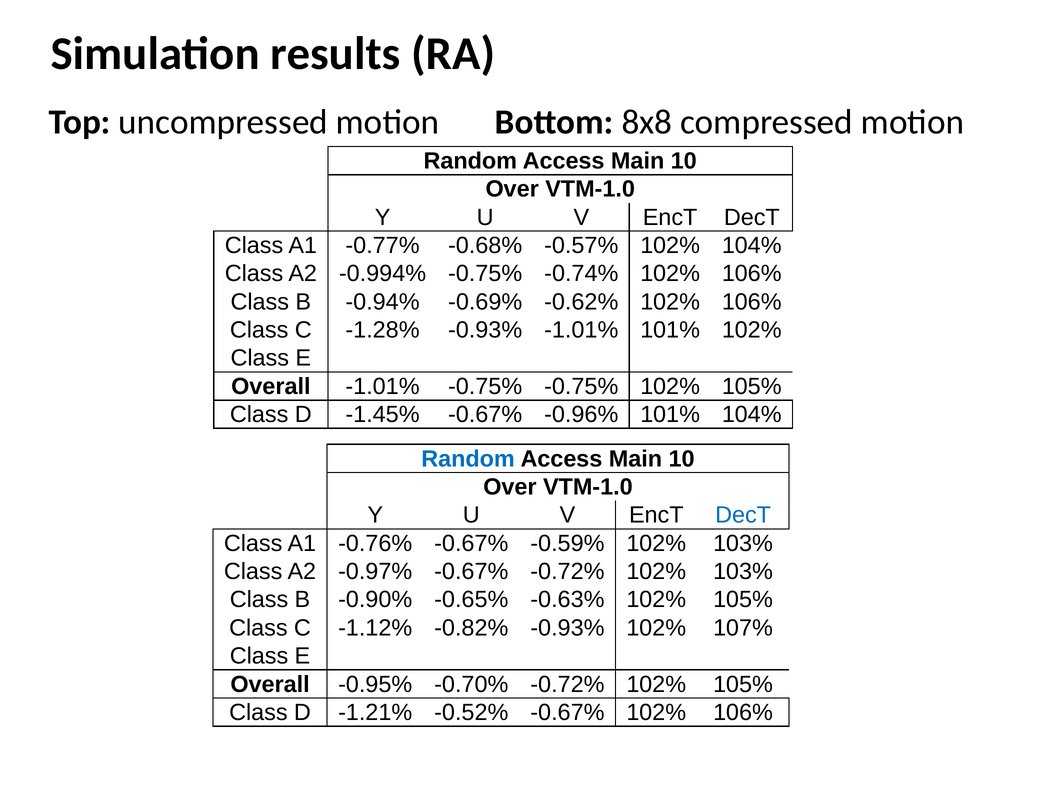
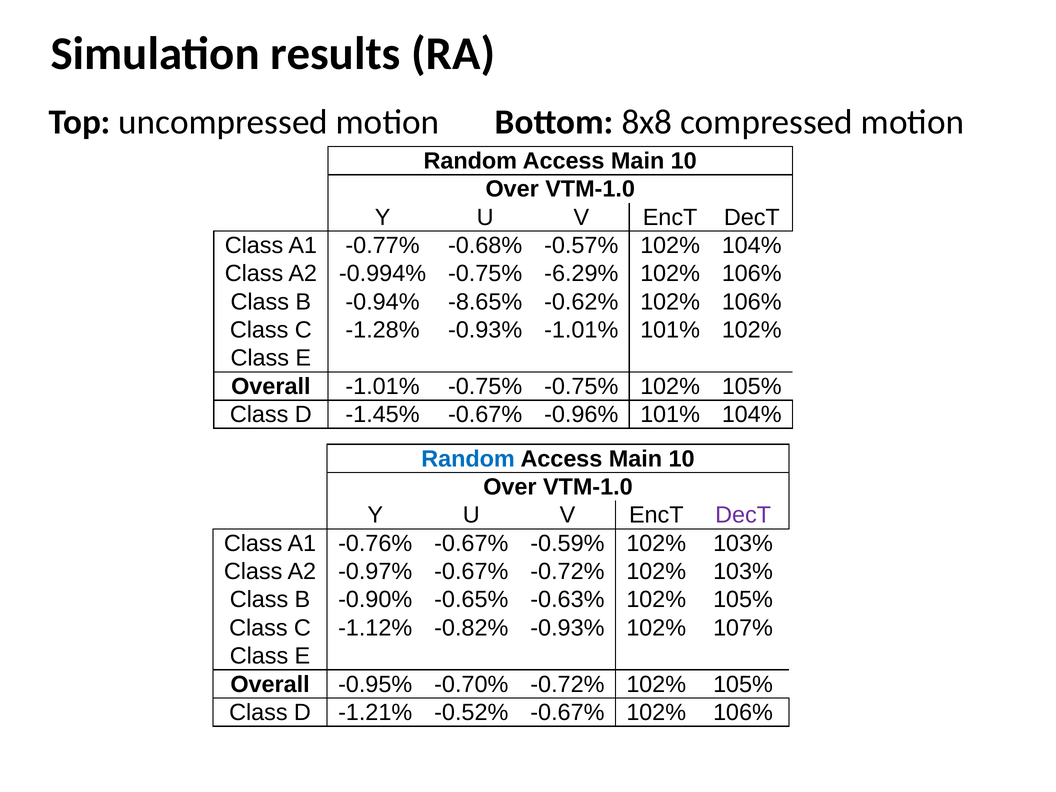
-0.74%: -0.74% -> -6.29%
-0.69%: -0.69% -> -8.65%
DecT at (743, 515) colour: blue -> purple
